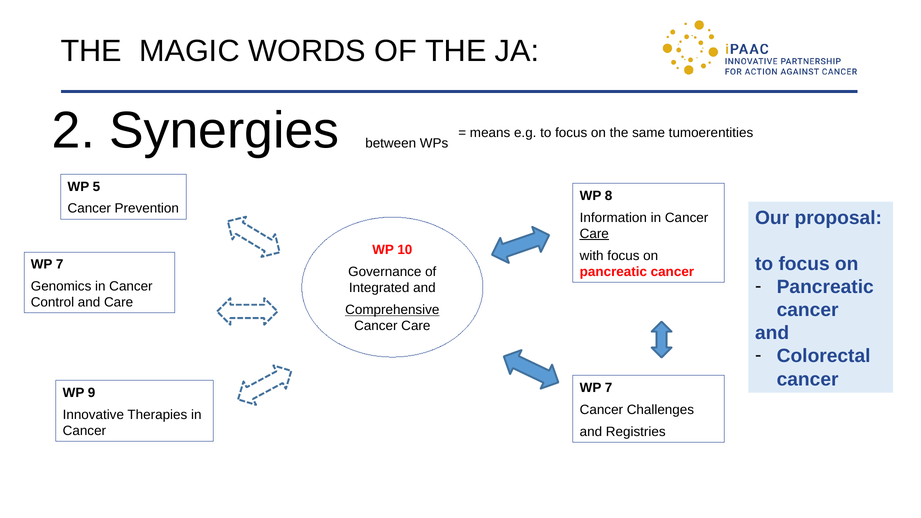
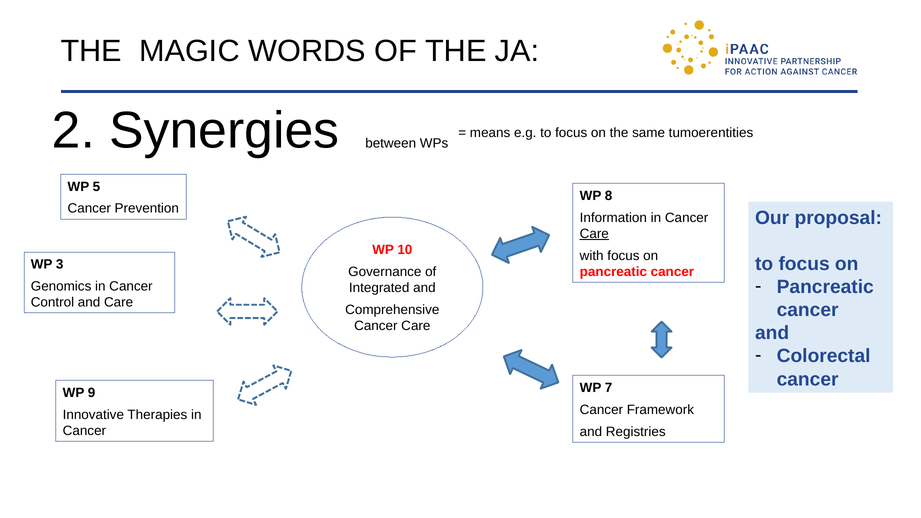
7 at (60, 264): 7 -> 3
Comprehensive underline: present -> none
Challenges: Challenges -> Framework
